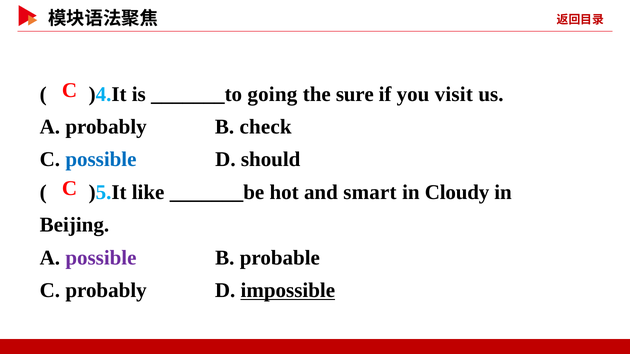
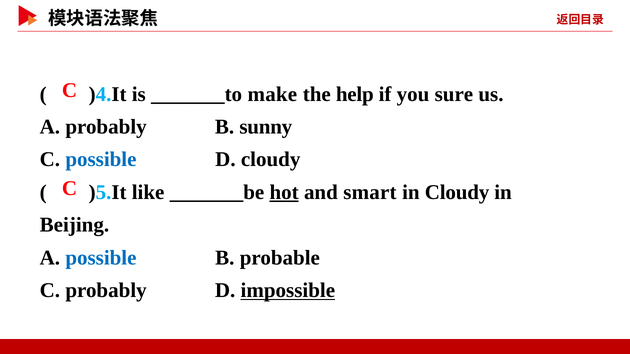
going: going -> make
sure: sure -> help
visit: visit -> sure
check: check -> sunny
D should: should -> cloudy
hot underline: none -> present
possible at (101, 258) colour: purple -> blue
